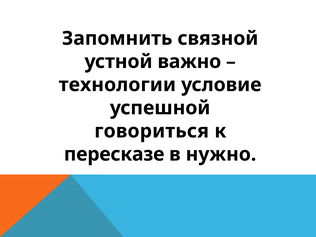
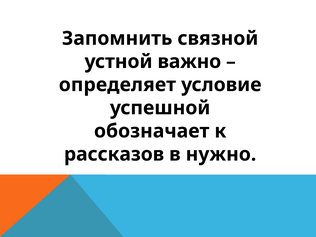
технологии: технологии -> определяет
говориться: говориться -> обозначает
пересказе: пересказе -> рассказов
